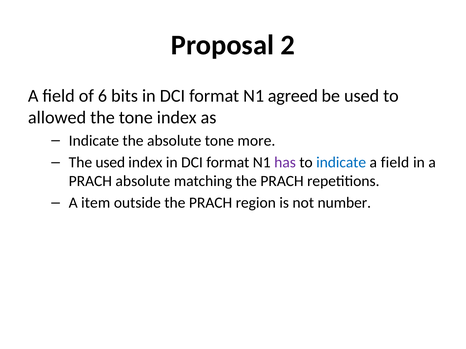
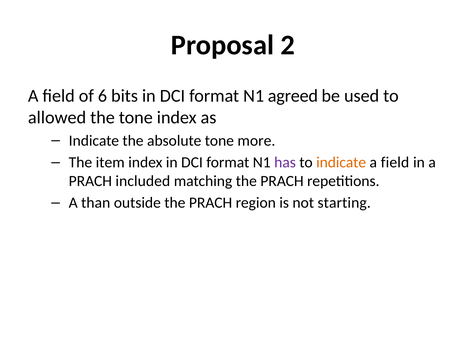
The used: used -> item
indicate at (341, 163) colour: blue -> orange
PRACH absolute: absolute -> included
item: item -> than
number: number -> starting
